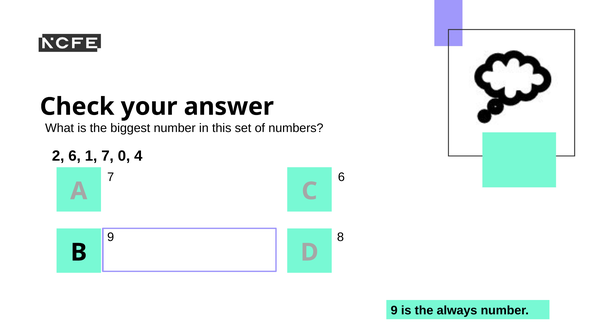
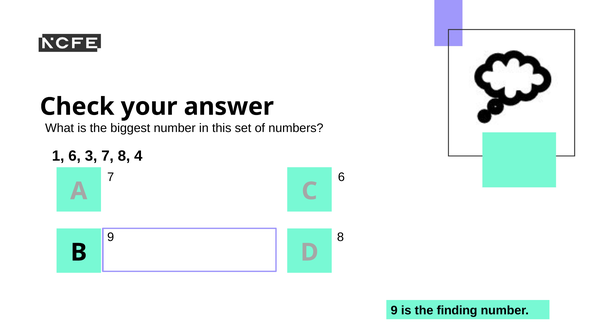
2: 2 -> 1
1: 1 -> 3
7 0: 0 -> 8
always: always -> finding
